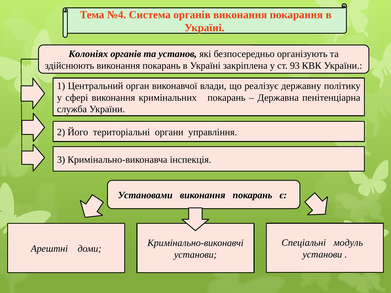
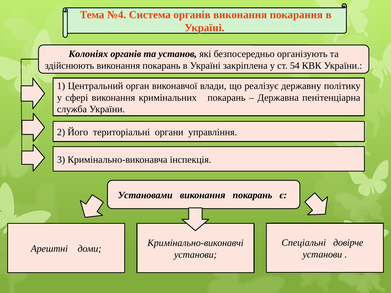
93: 93 -> 54
модуль: модуль -> довірче
